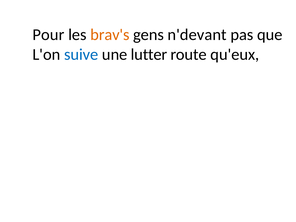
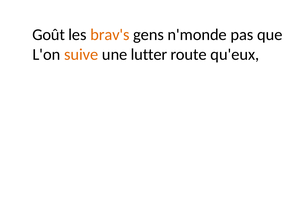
Pour: Pour -> Goût
n'devant: n'devant -> n'monde
suive colour: blue -> orange
